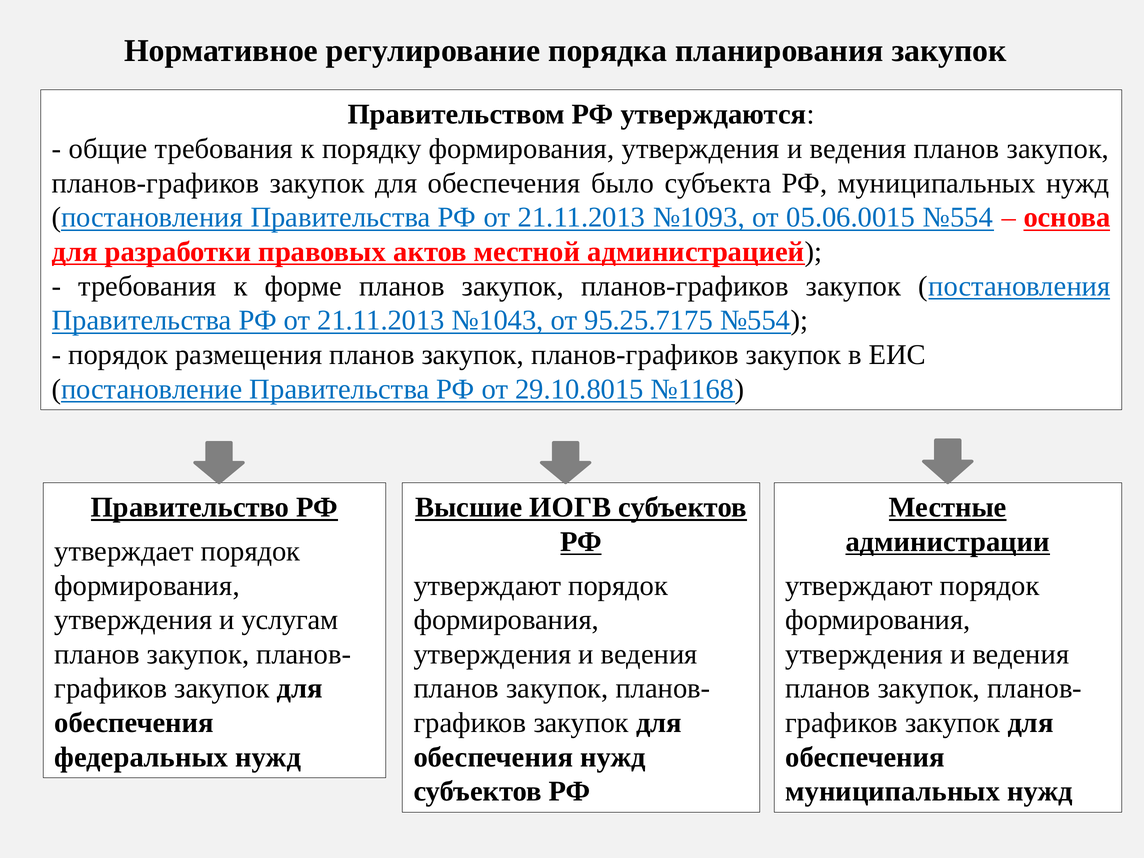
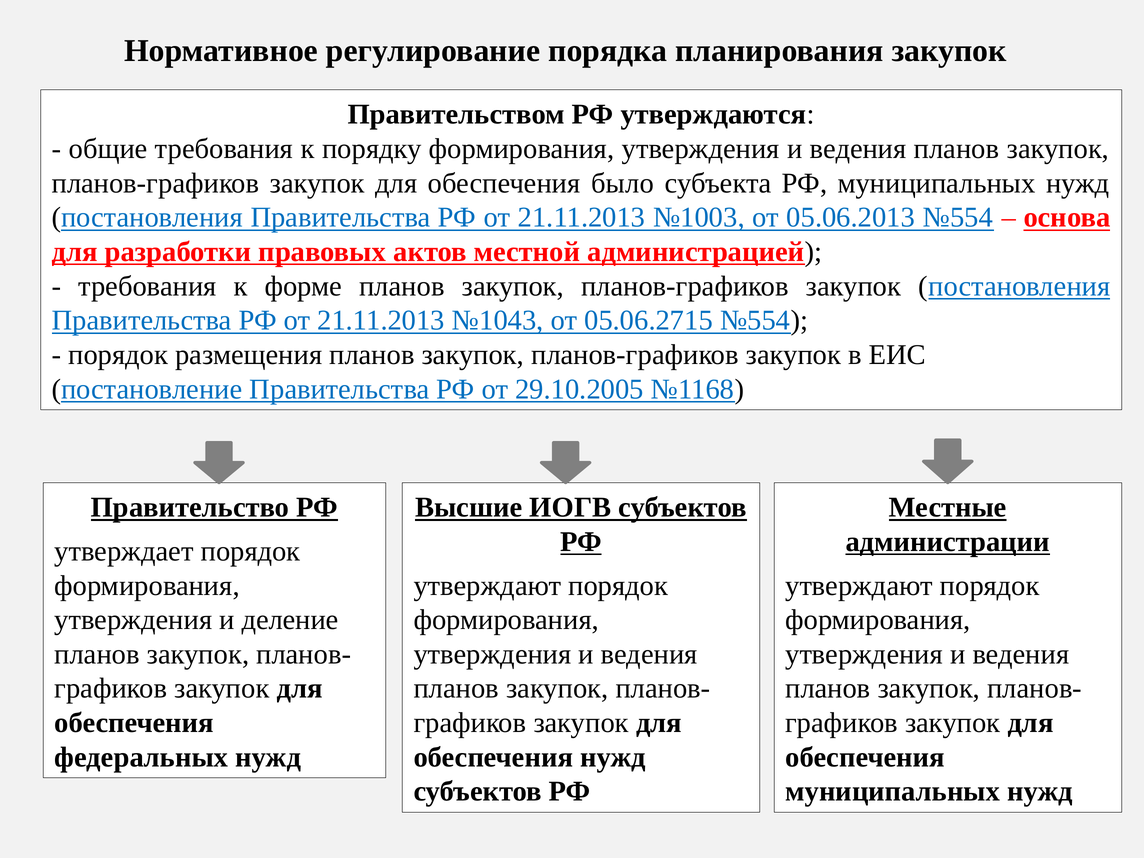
№1093: №1093 -> №1003
05.06.0015: 05.06.0015 -> 05.06.2013
95.25.7175: 95.25.7175 -> 05.06.2715
29.10.8015: 29.10.8015 -> 29.10.2005
услугам: услугам -> деление
